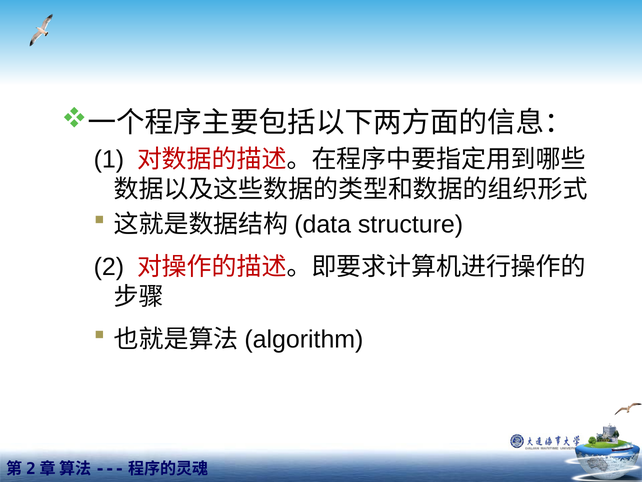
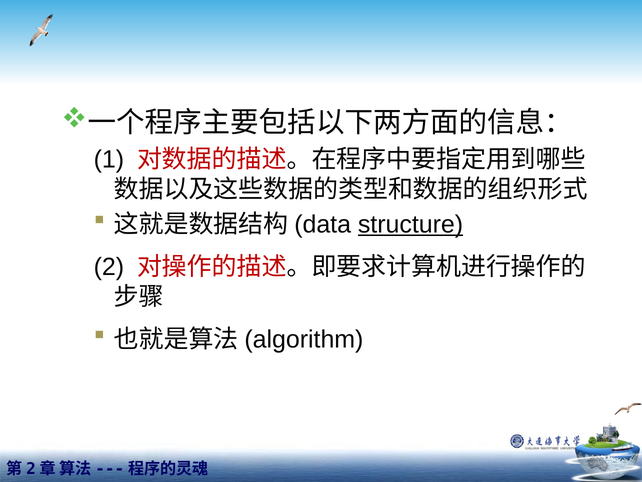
structure underline: none -> present
